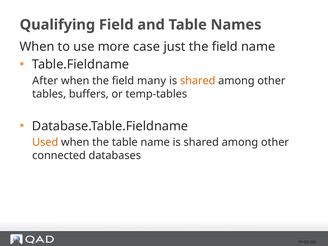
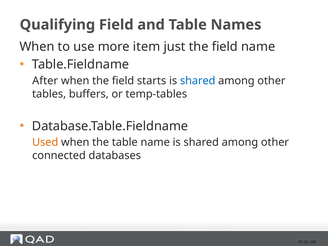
case: case -> item
many: many -> starts
shared at (198, 81) colour: orange -> blue
